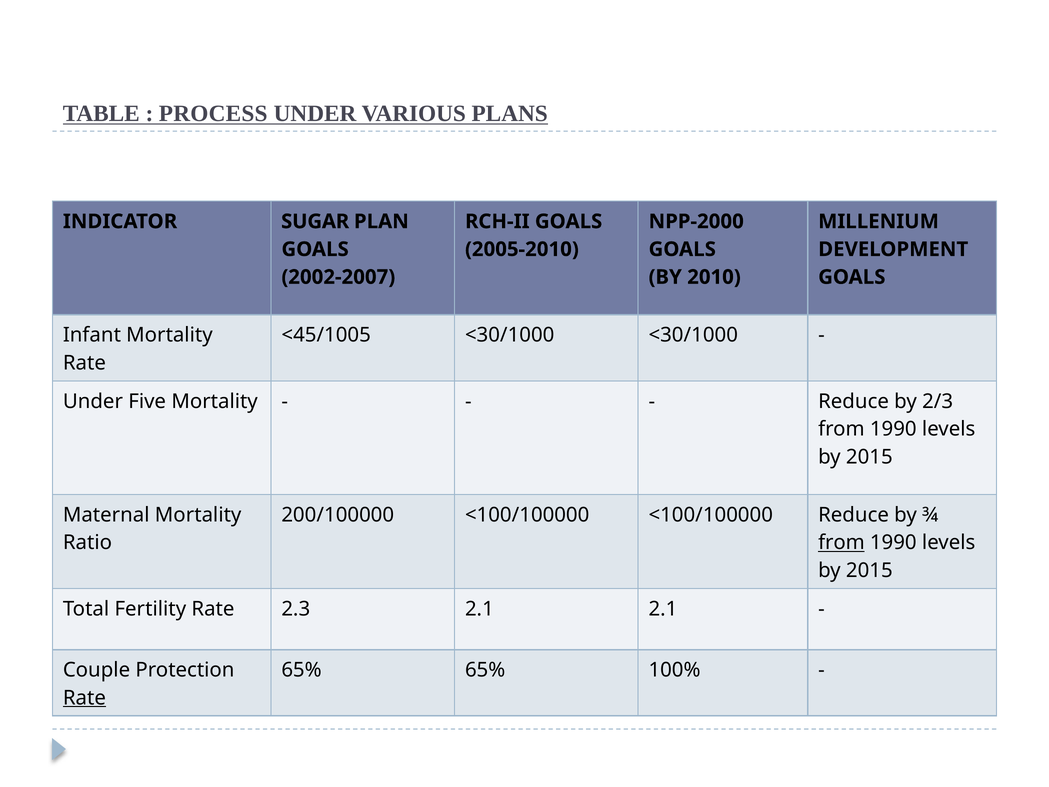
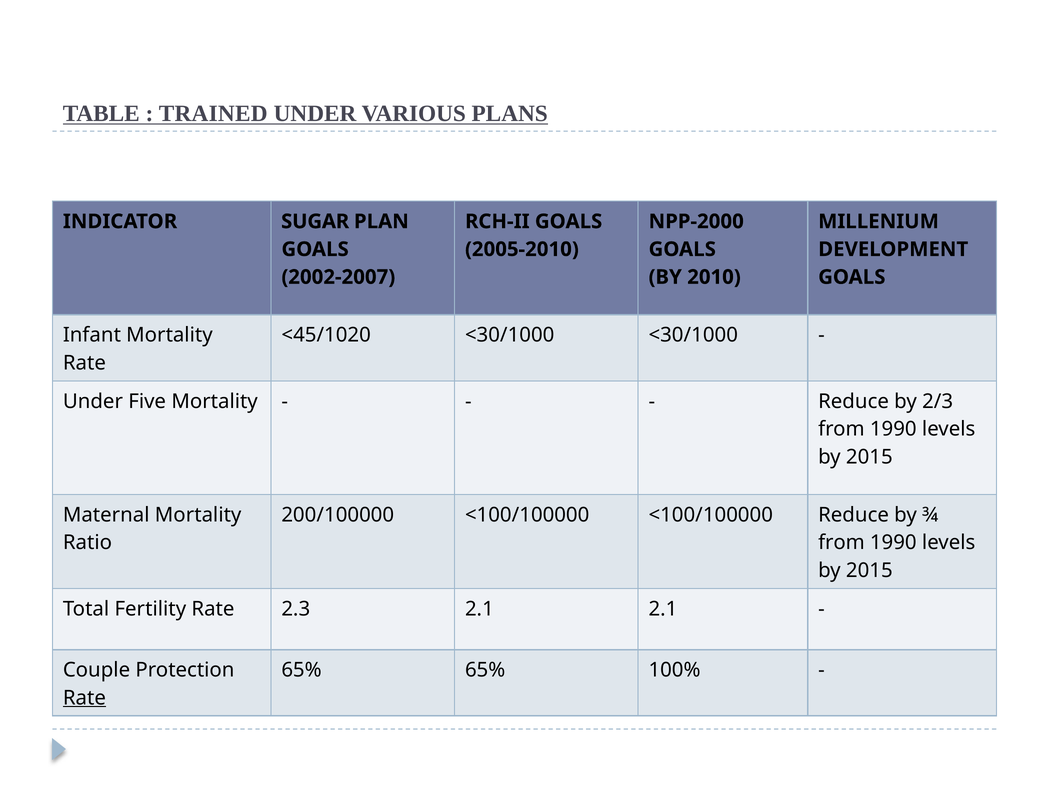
PROCESS: PROCESS -> TRAINED
<45/1005: <45/1005 -> <45/1020
from at (841, 543) underline: present -> none
